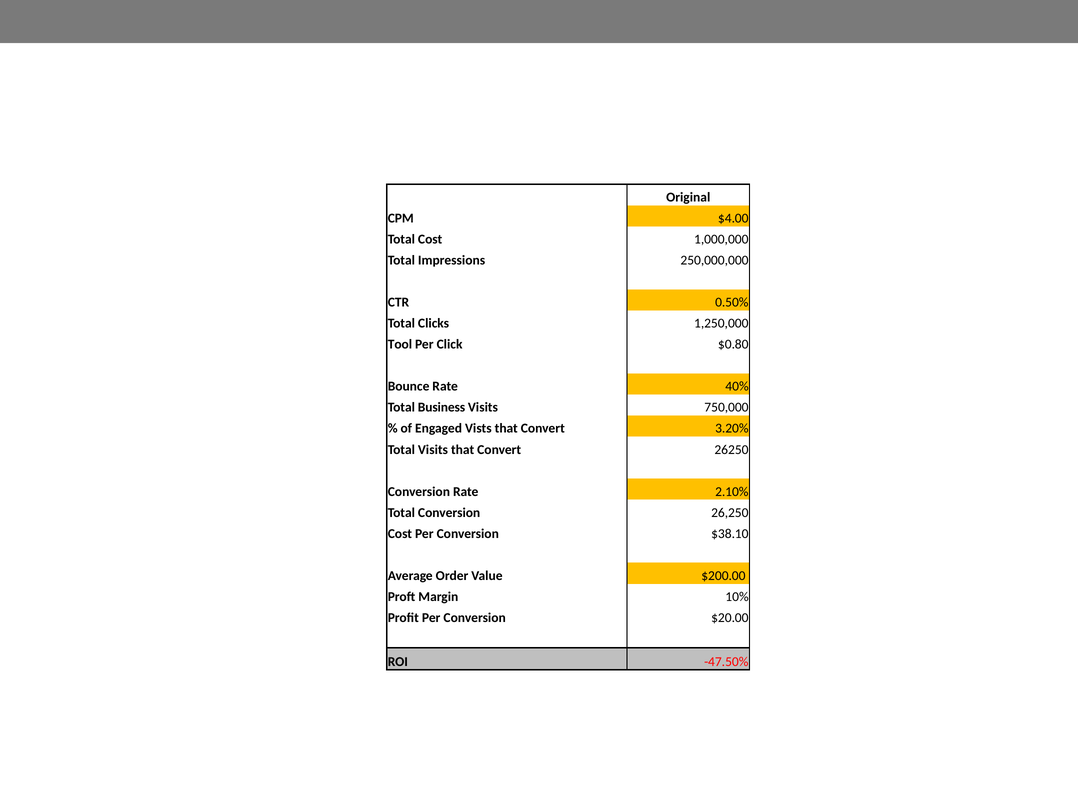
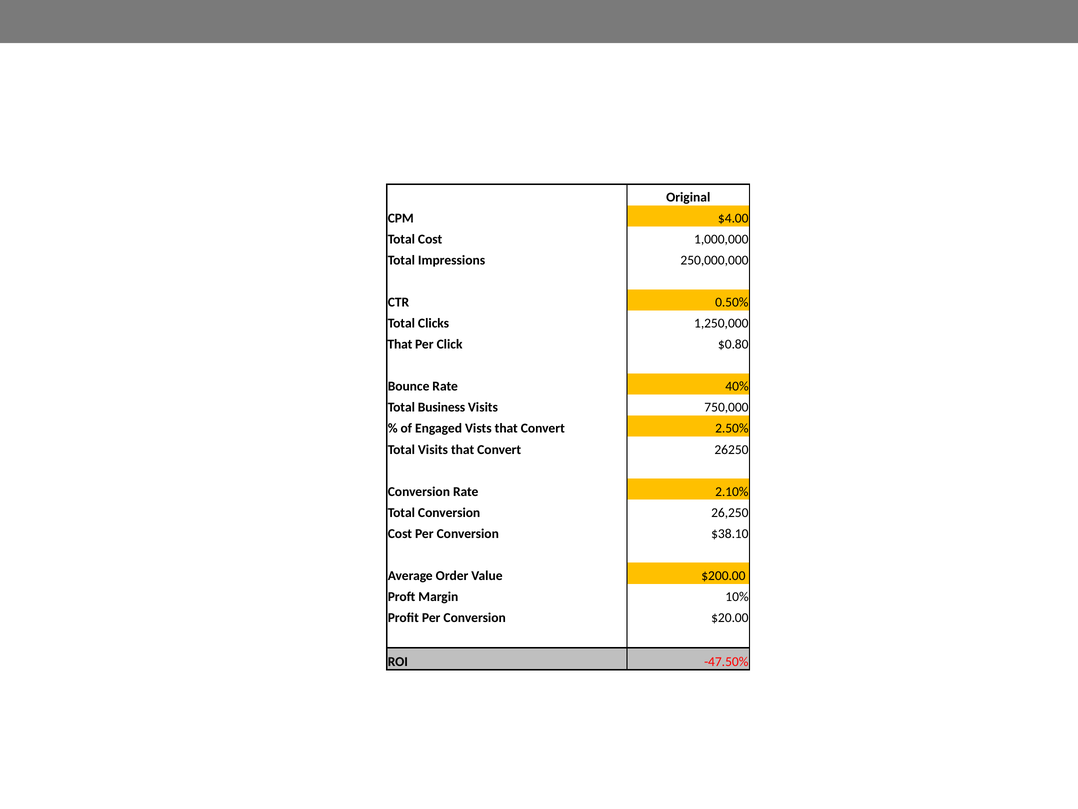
Tool at (400, 344): Tool -> That
3.20%: 3.20% -> 2.50%
